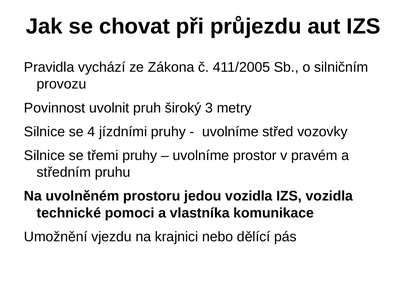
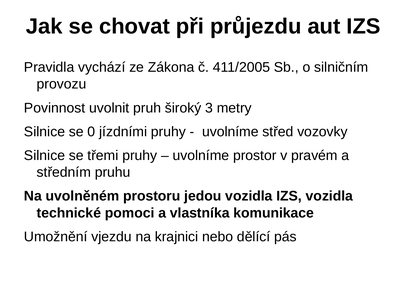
4: 4 -> 0
